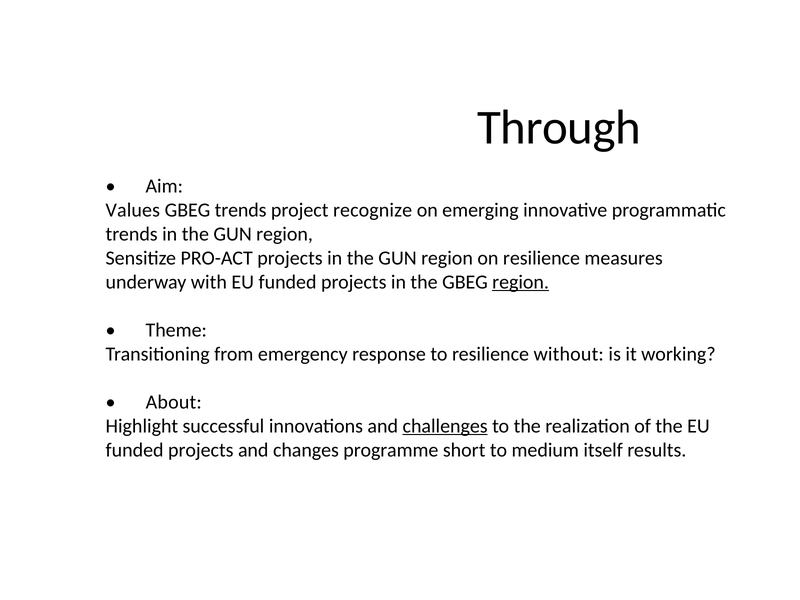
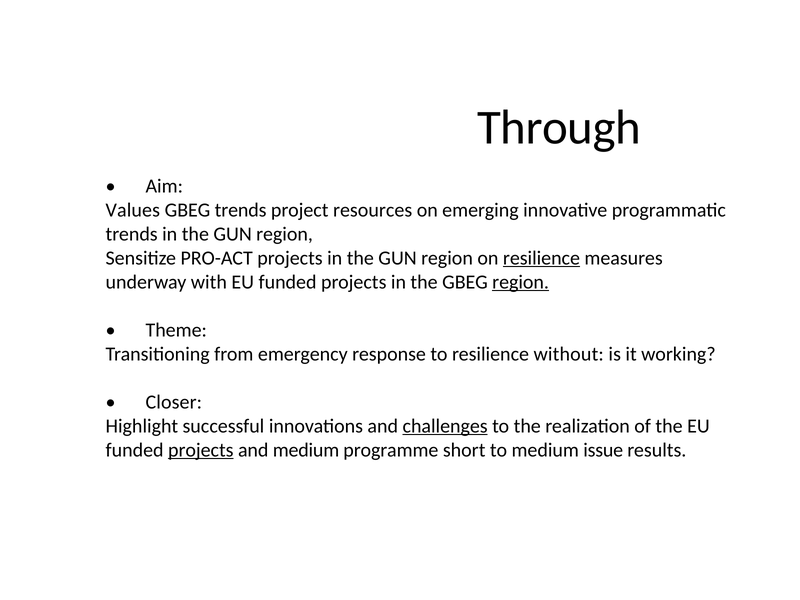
recognize: recognize -> resources
resilience at (541, 258) underline: none -> present
About: About -> Closer
projects at (201, 450) underline: none -> present
and changes: changes -> medium
itself: itself -> issue
